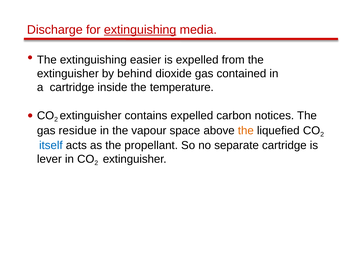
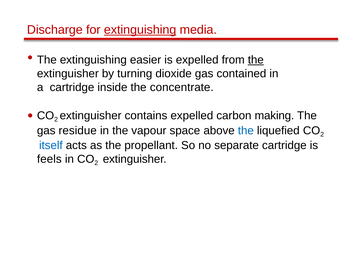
the at (256, 60) underline: none -> present
behind: behind -> turning
temperature: temperature -> concentrate
notices: notices -> making
the at (246, 131) colour: orange -> blue
lever: lever -> feels
